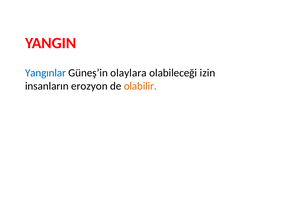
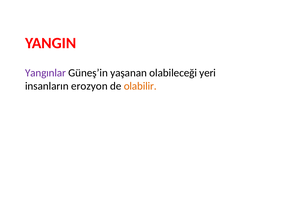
Yangınlar colour: blue -> purple
olaylara: olaylara -> yaşanan
izin: izin -> yeri
